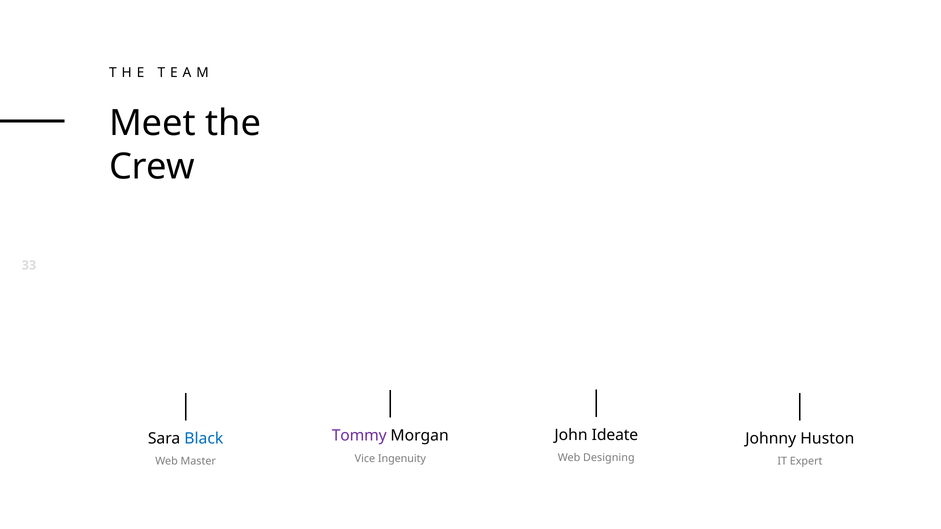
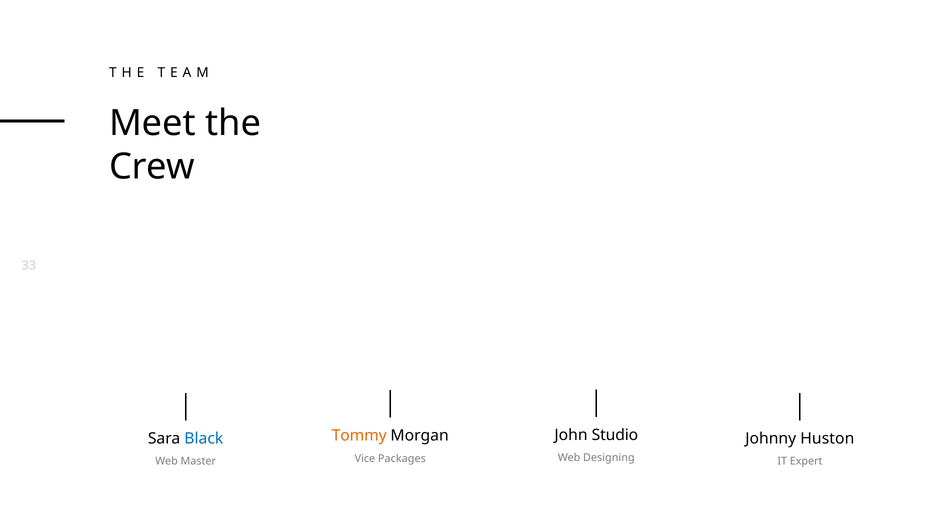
Ideate: Ideate -> Studio
Tommy colour: purple -> orange
Ingenuity: Ingenuity -> Packages
